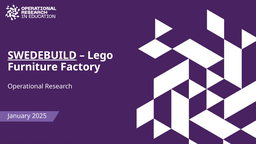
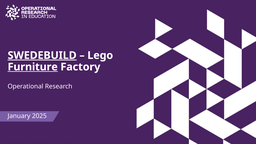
Furniture underline: none -> present
